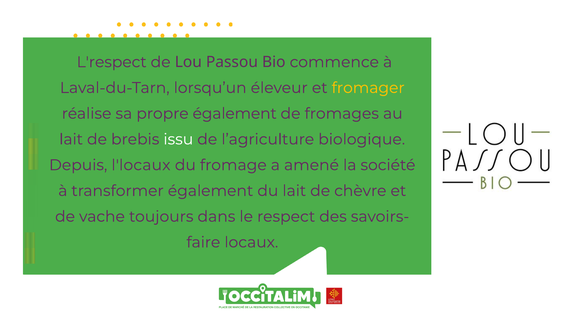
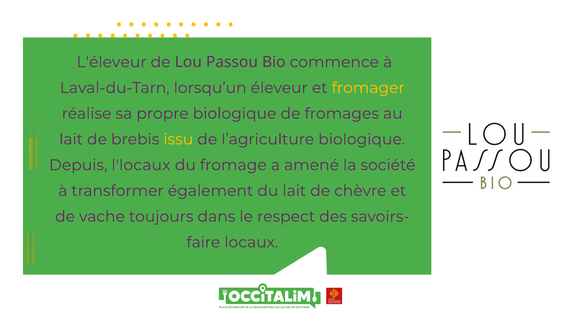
L'respect: L'respect -> L'éleveur
propre également: également -> biologique
issu colour: white -> yellow
